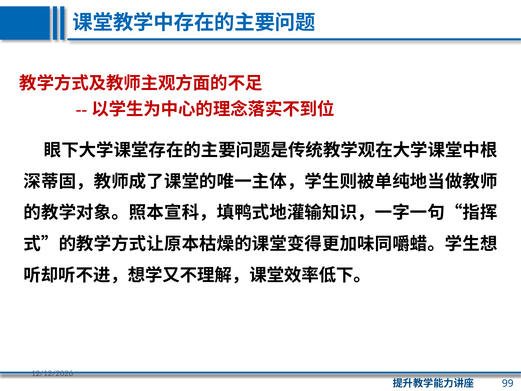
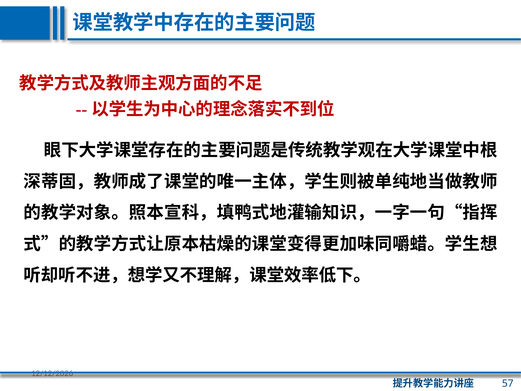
99: 99 -> 57
